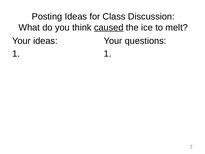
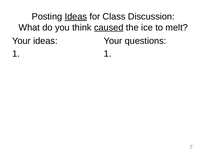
Ideas at (76, 17) underline: none -> present
